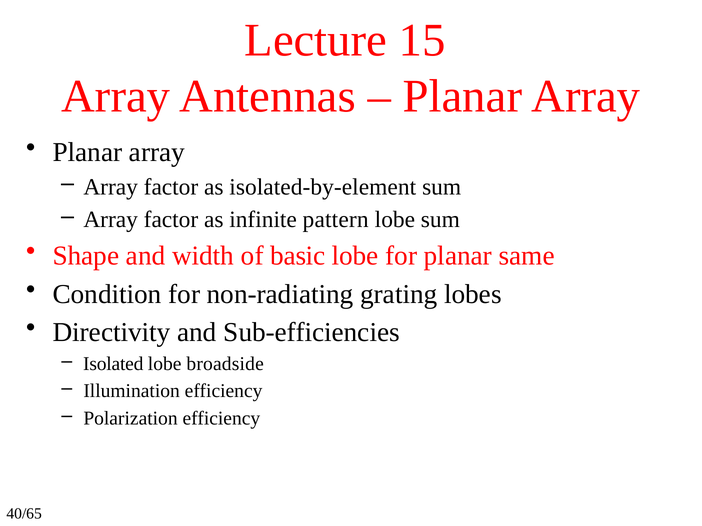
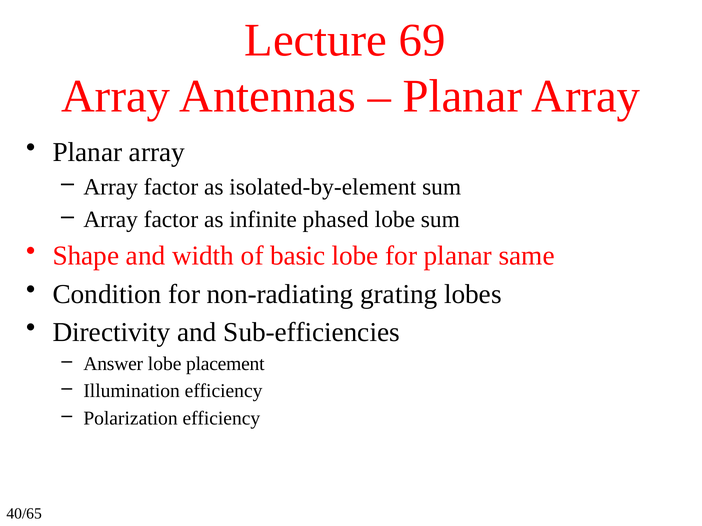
15: 15 -> 69
pattern: pattern -> phased
Isolated: Isolated -> Answer
broadside: broadside -> placement
